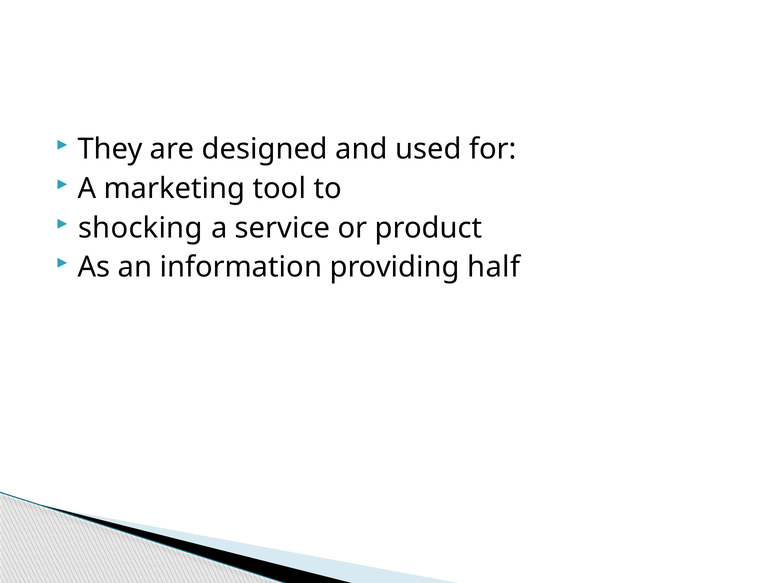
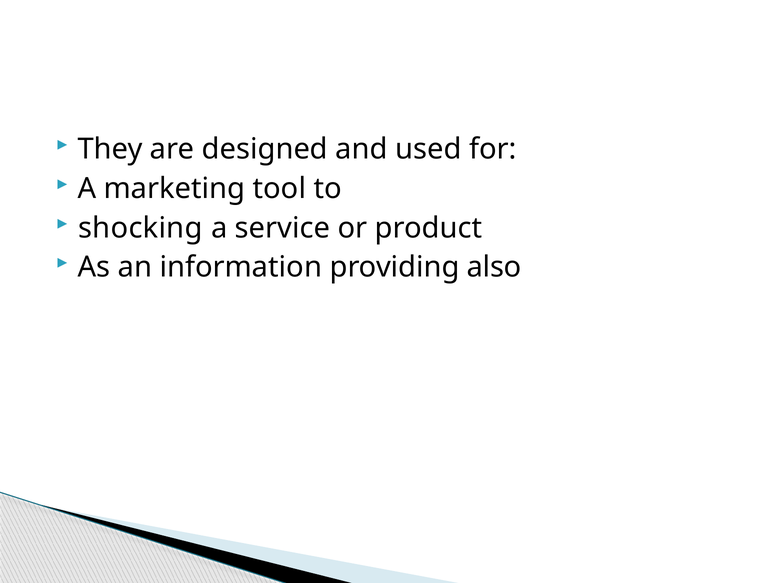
half: half -> also
